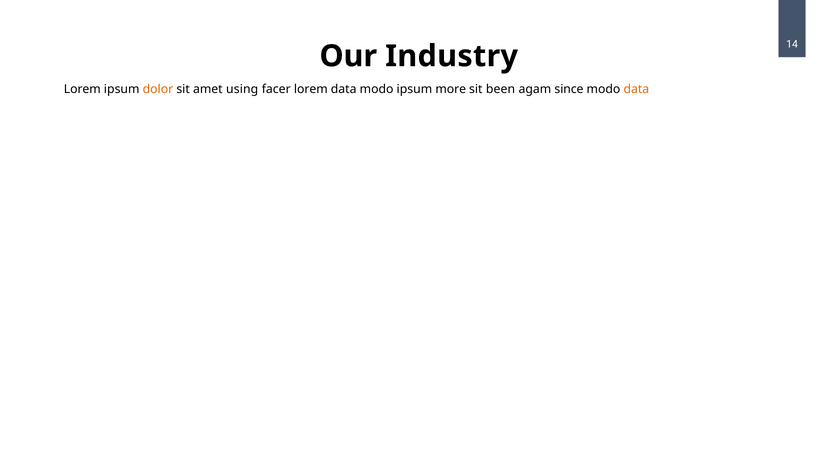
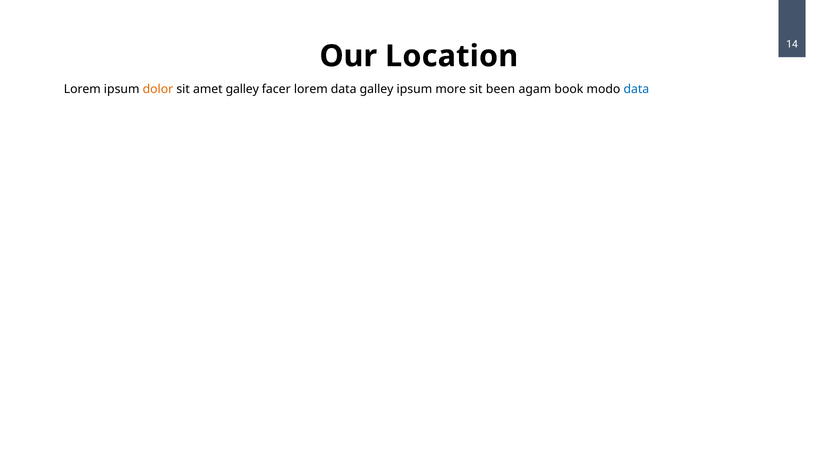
Industry: Industry -> Location
amet using: using -> galley
data modo: modo -> galley
since: since -> book
data at (636, 89) colour: orange -> blue
